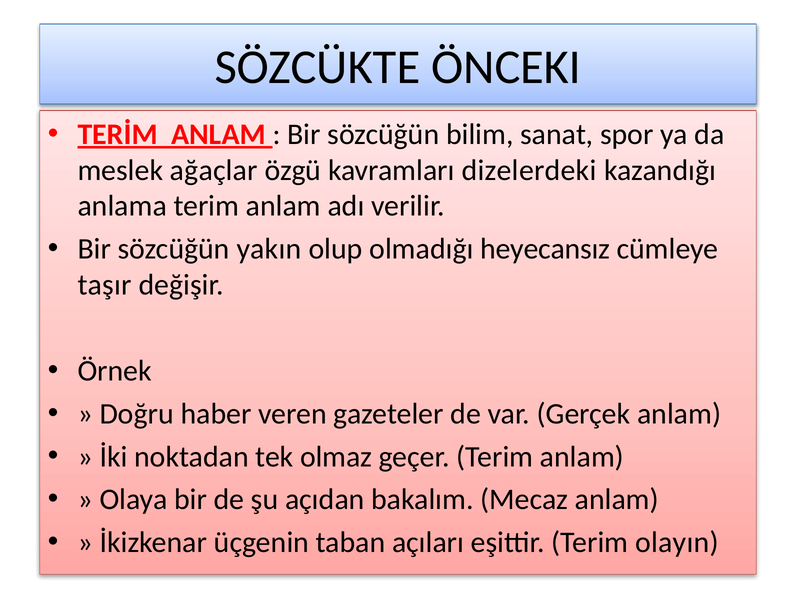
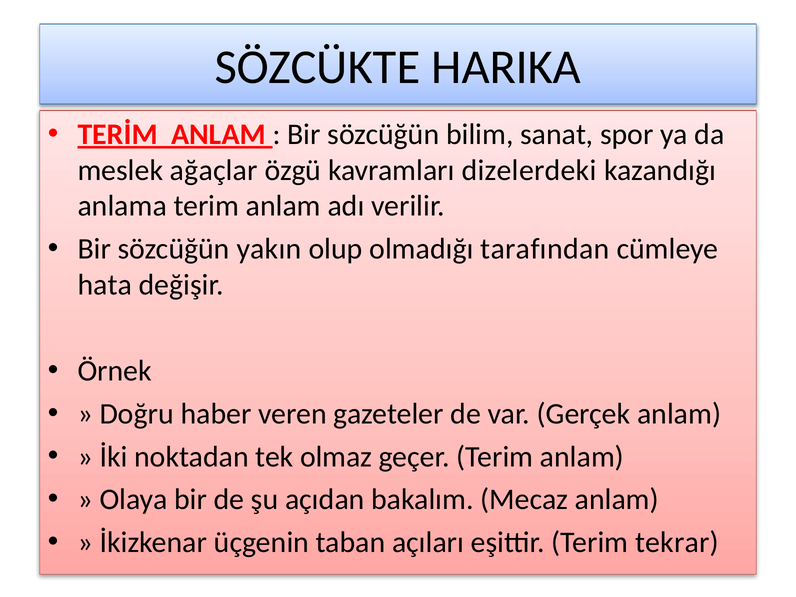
ÖNCEKI: ÖNCEKI -> HARIKA
heyecansız: heyecansız -> tarafından
taşır: taşır -> hata
olayın: olayın -> tekrar
